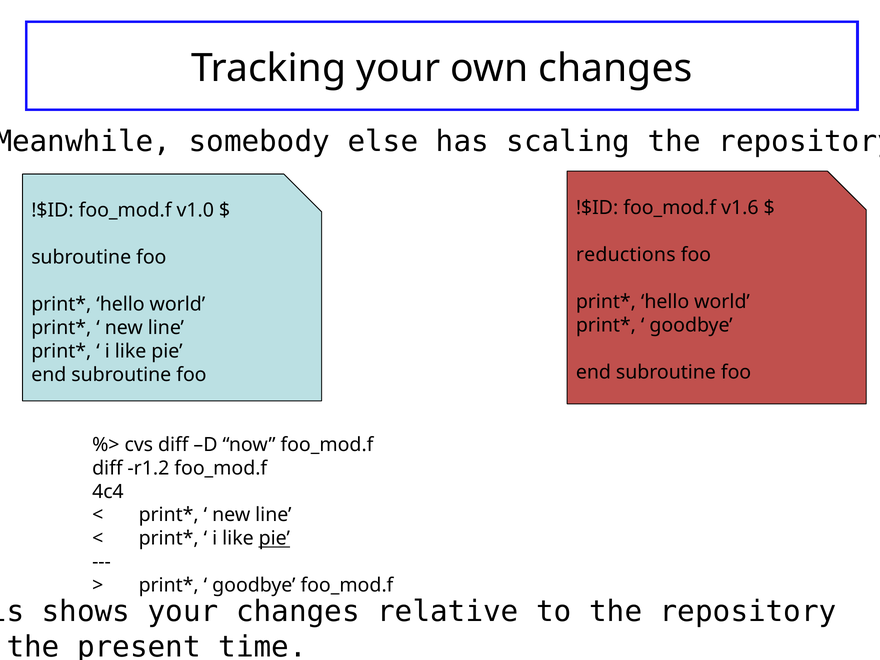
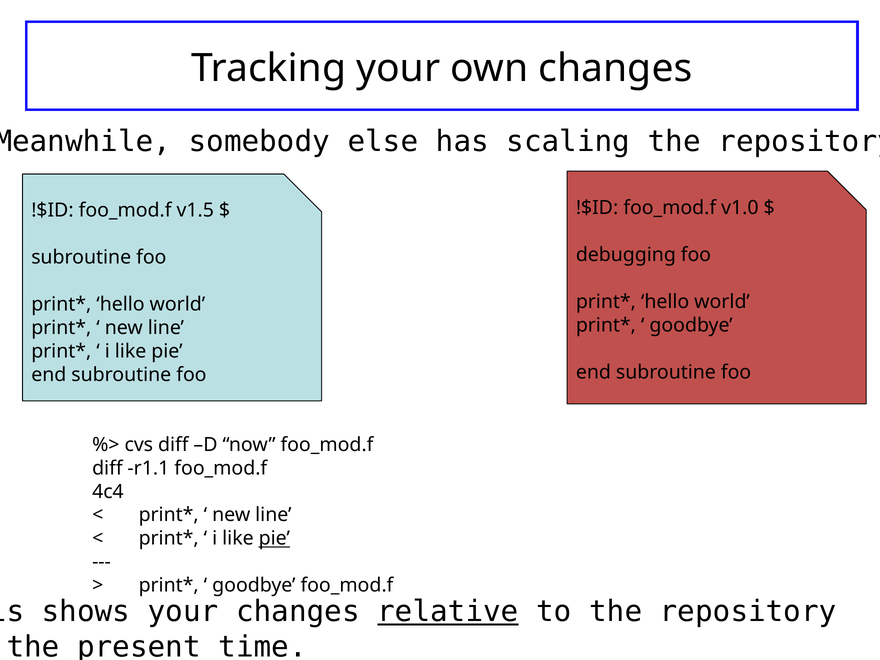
v1.6: v1.6 -> v1.0
v1.0: v1.0 -> v1.5
reductions: reductions -> debugging
r1.2: r1.2 -> r1.1
relative underline: none -> present
